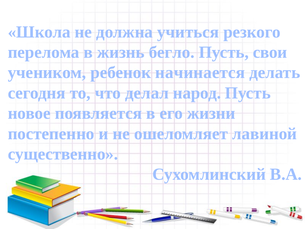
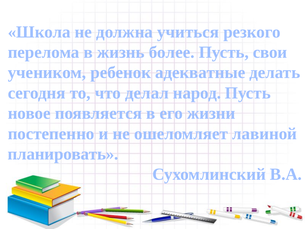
бегло: бегло -> более
начинается: начинается -> адекватные
существенно: существенно -> планировать
